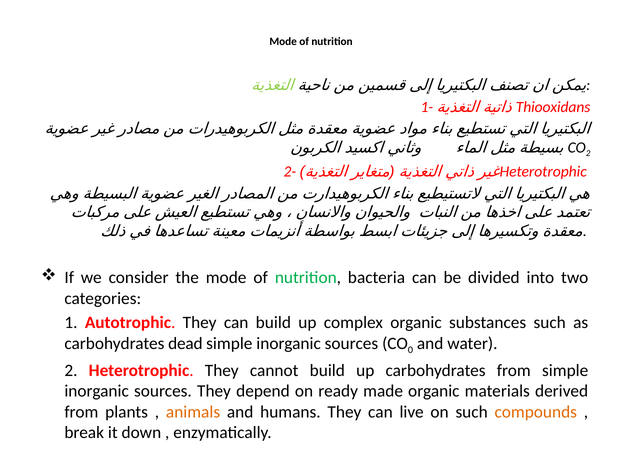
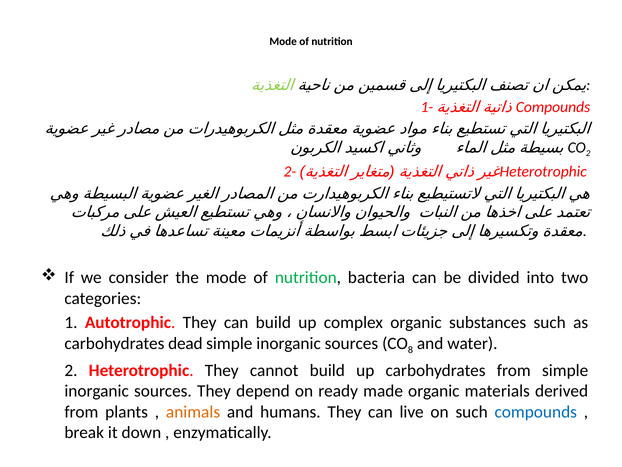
Thiooxidans at (553, 107): Thiooxidans -> Compounds
0: 0 -> 8
compounds at (536, 412) colour: orange -> blue
